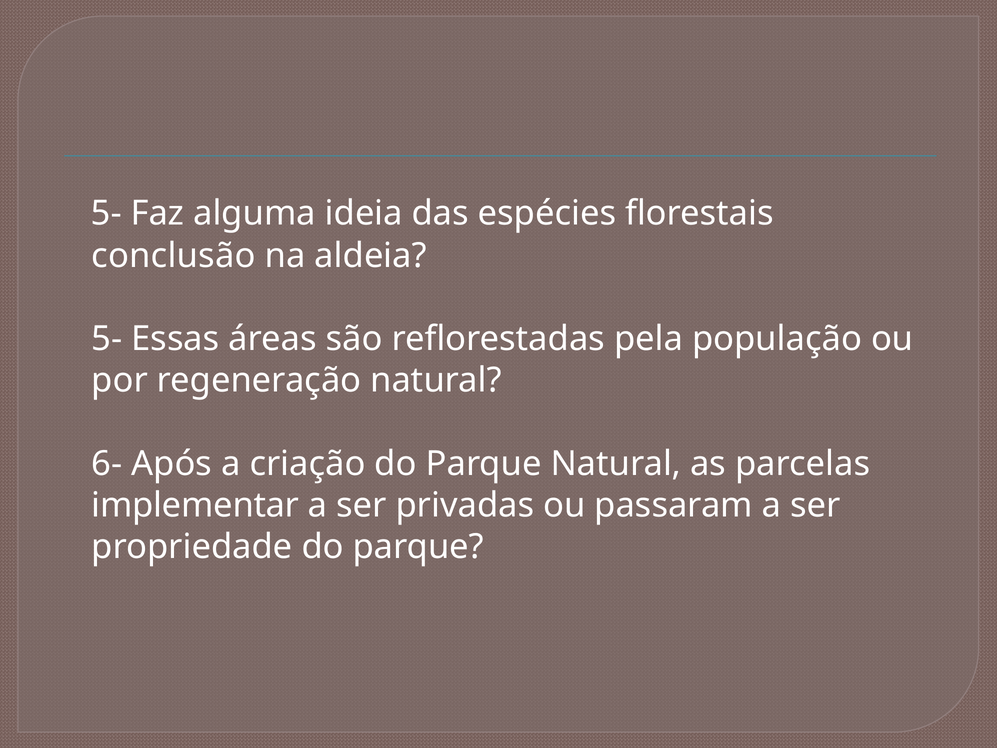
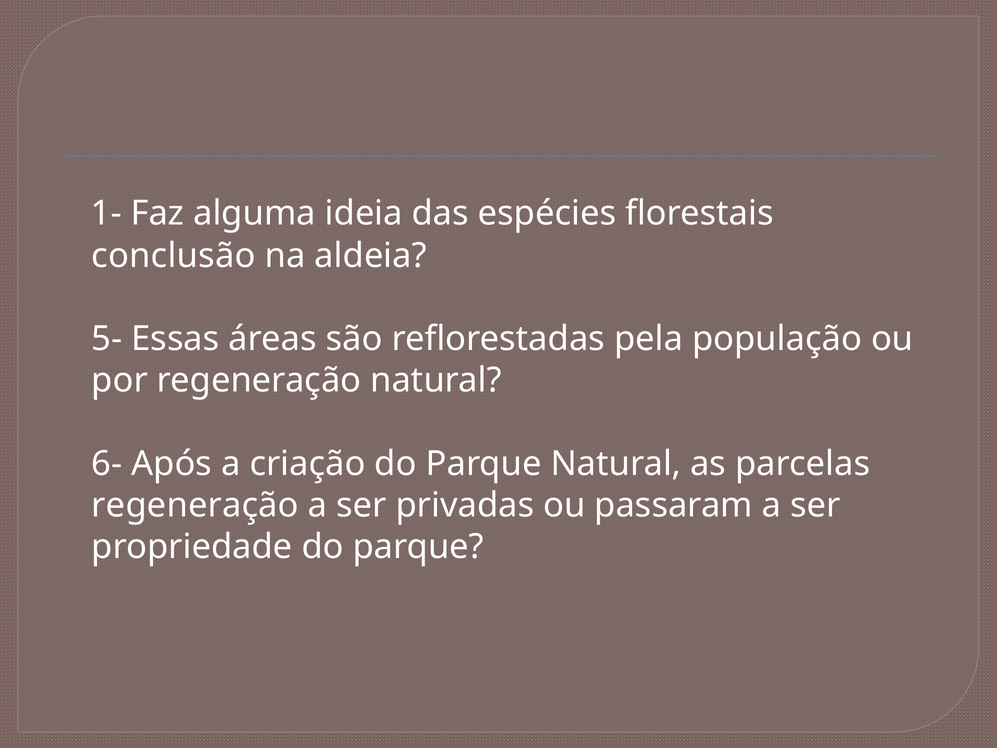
5- at (106, 213): 5- -> 1-
implementar at (195, 505): implementar -> regeneração
